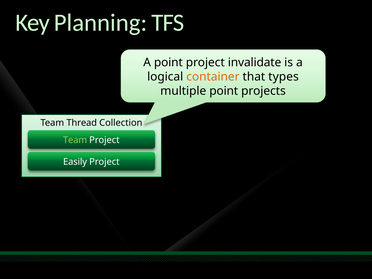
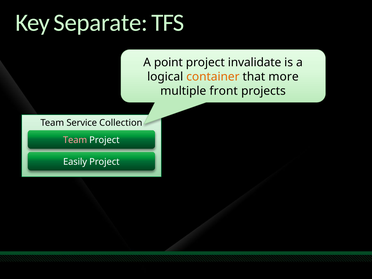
Planning: Planning -> Separate
types: types -> more
multiple point: point -> front
Thread: Thread -> Service
Team at (75, 140) colour: light green -> pink
